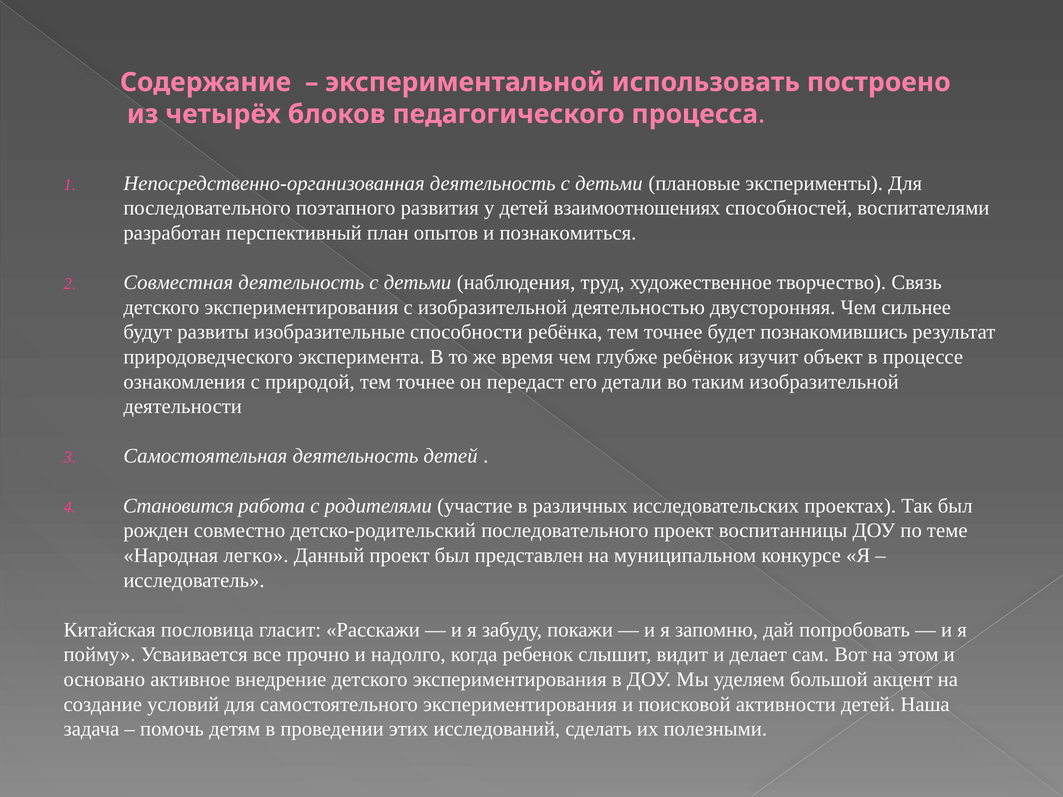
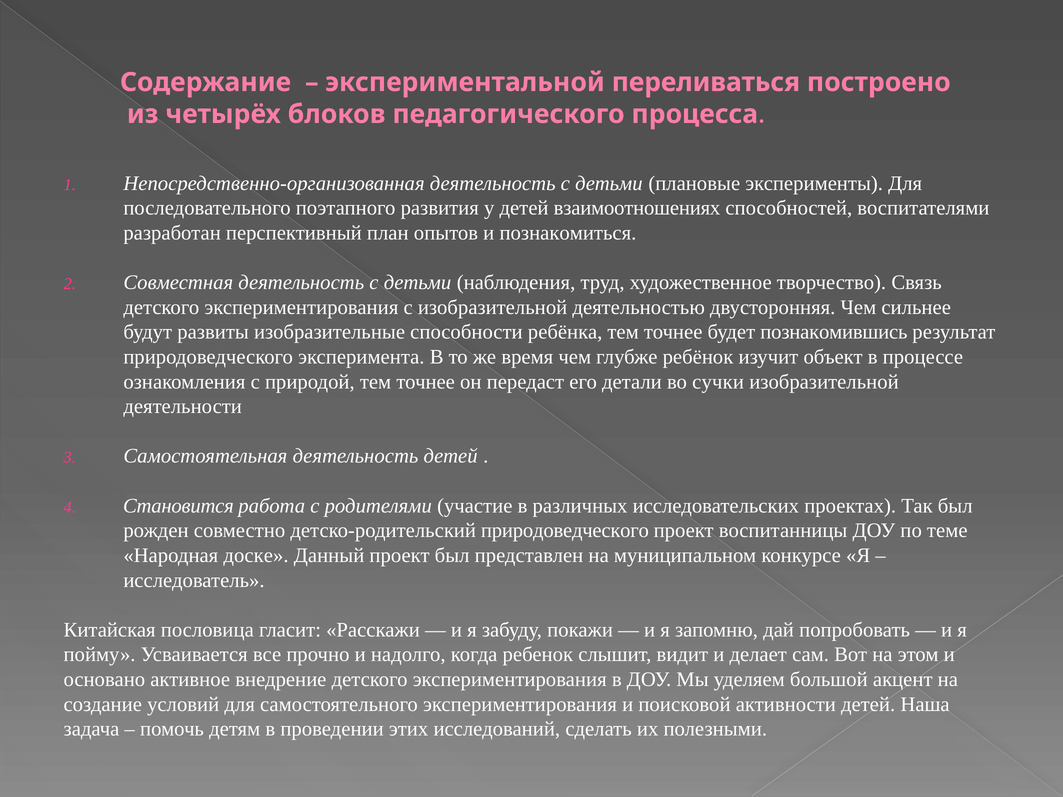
использовать: использовать -> переливаться
таким: таким -> сучки
детско-родительский последовательного: последовательного -> природоведческого
легко: легко -> доске
